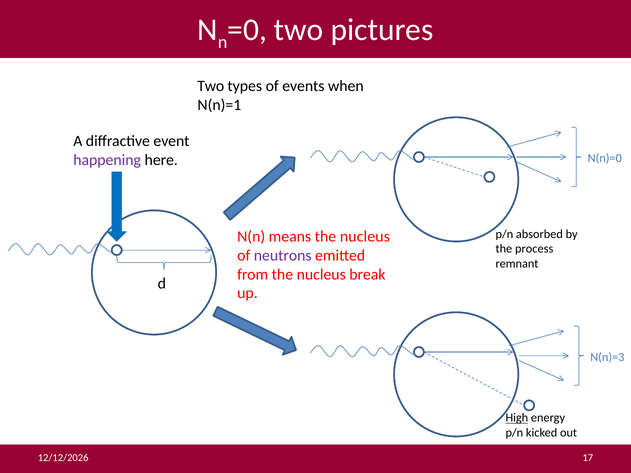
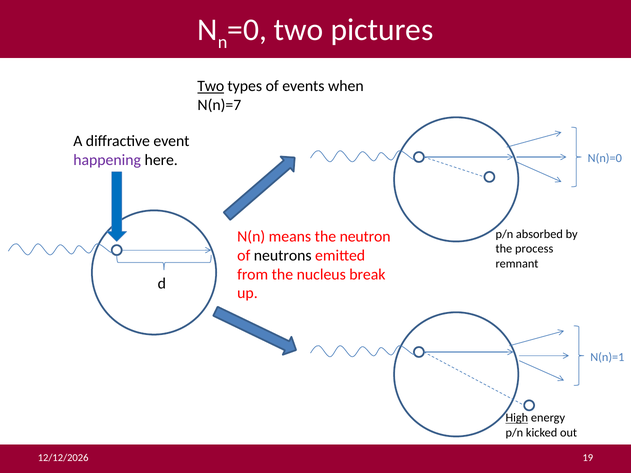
Two at (211, 86) underline: none -> present
N(n)=1: N(n)=1 -> N(n)=7
means the nucleus: nucleus -> neutron
neutrons colour: purple -> black
N(n)=3: N(n)=3 -> N(n)=1
17: 17 -> 19
